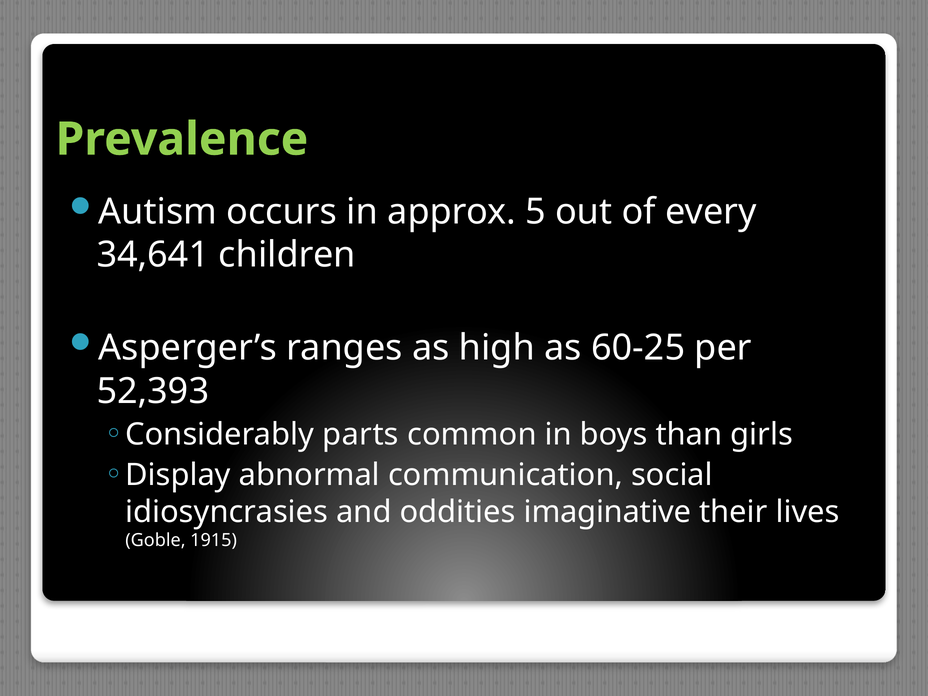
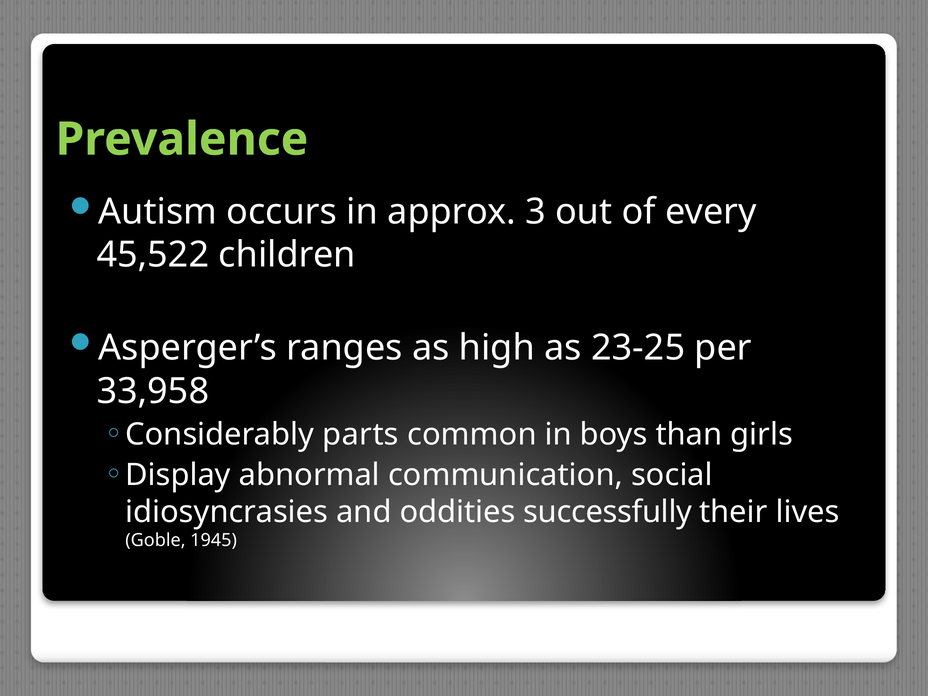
5: 5 -> 3
34,641: 34,641 -> 45,522
60-25: 60-25 -> 23-25
52,393: 52,393 -> 33,958
imaginative: imaginative -> successfully
1915: 1915 -> 1945
